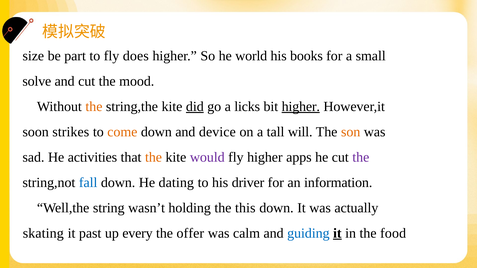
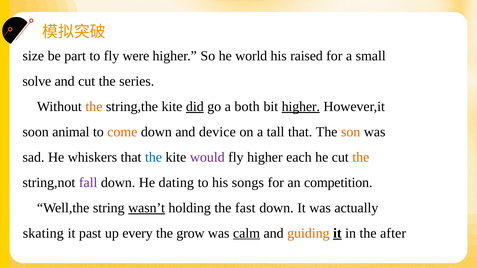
does: does -> were
books: books -> raised
mood: mood -> series
licks: licks -> both
strikes: strikes -> animal
tall will: will -> that
activities: activities -> whiskers
the at (154, 157) colour: orange -> blue
apps: apps -> each
the at (361, 157) colour: purple -> orange
fall colour: blue -> purple
driver: driver -> songs
information: information -> competition
wasn’t underline: none -> present
this: this -> fast
offer: offer -> grow
calm underline: none -> present
guiding colour: blue -> orange
food: food -> after
